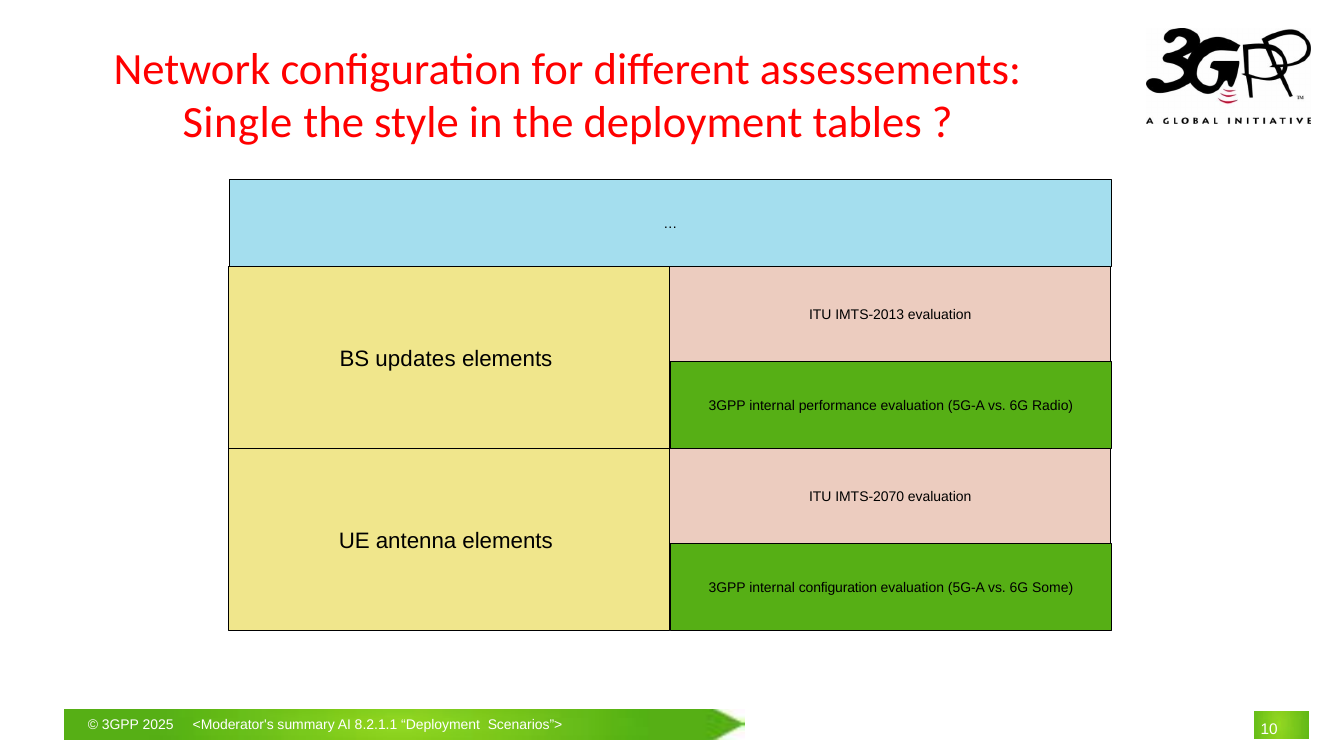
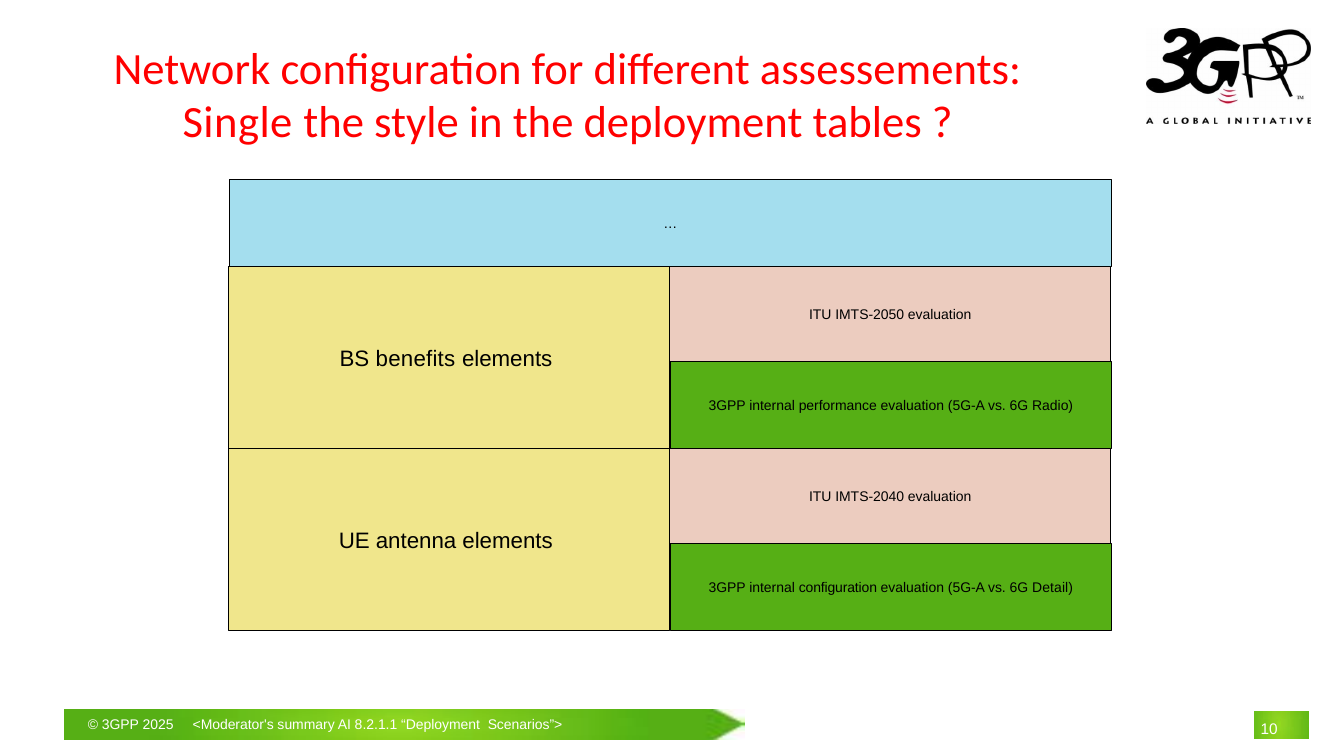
IMTS-2013: IMTS-2013 -> IMTS-2050
updates: updates -> benefits
IMTS-2070: IMTS-2070 -> IMTS-2040
Some: Some -> Detail
